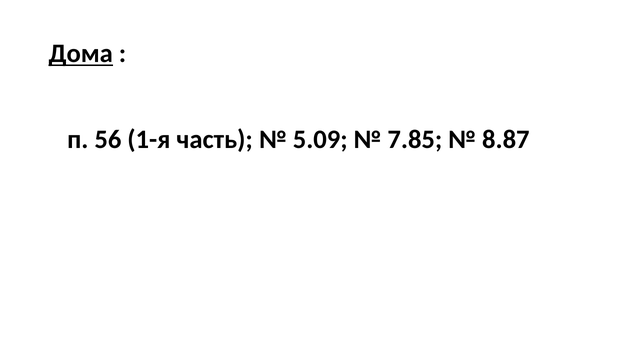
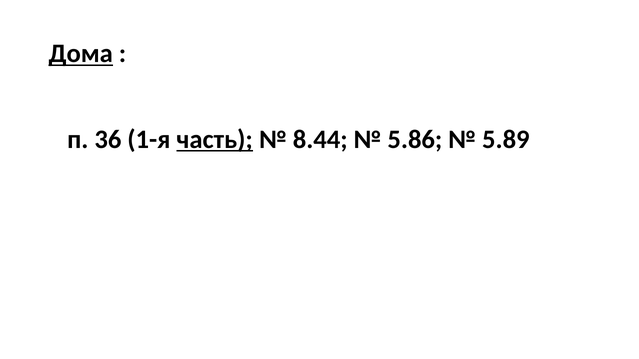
56: 56 -> 36
часть underline: none -> present
5.09: 5.09 -> 8.44
7.85: 7.85 -> 5.86
8.87: 8.87 -> 5.89
